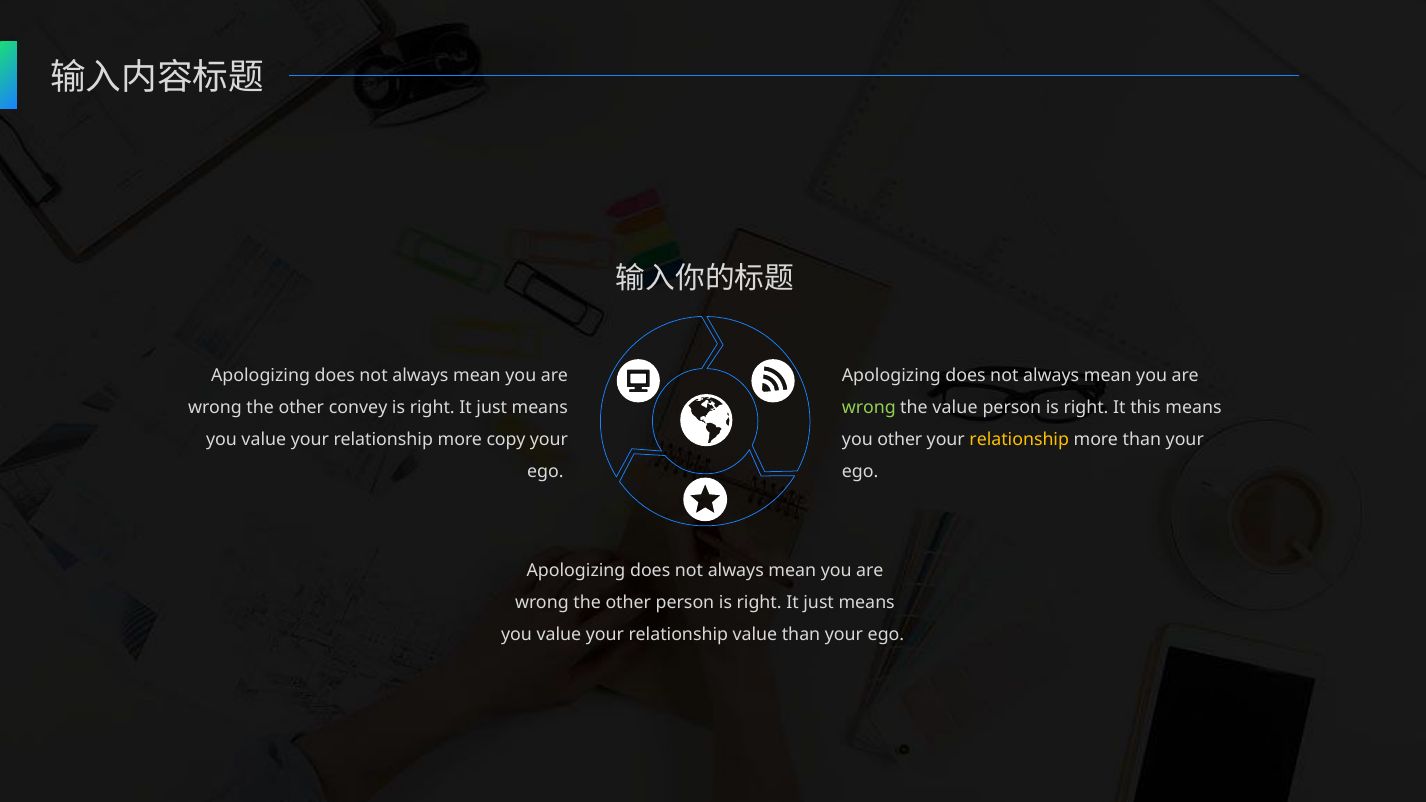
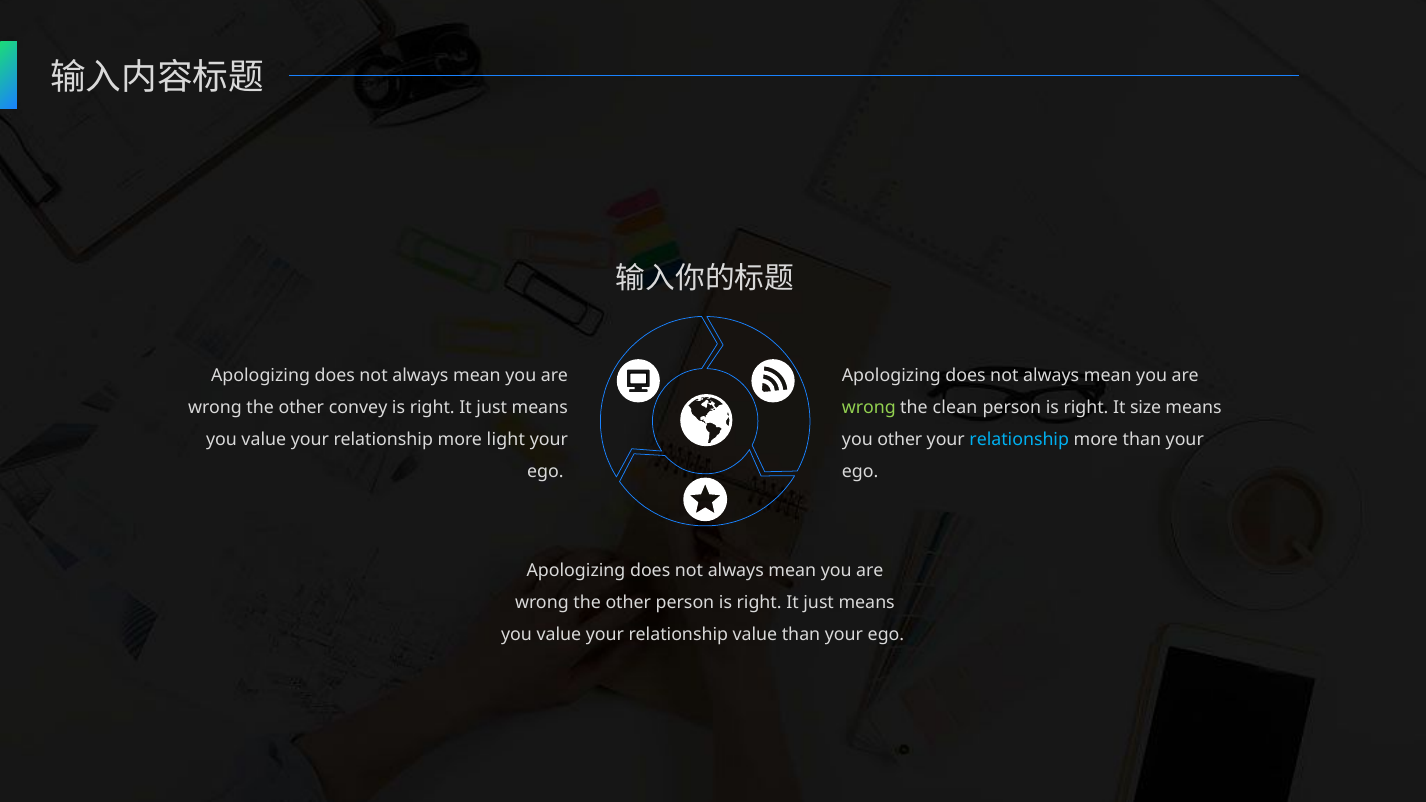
the value: value -> clean
this: this -> size
copy: copy -> light
relationship at (1019, 440) colour: yellow -> light blue
